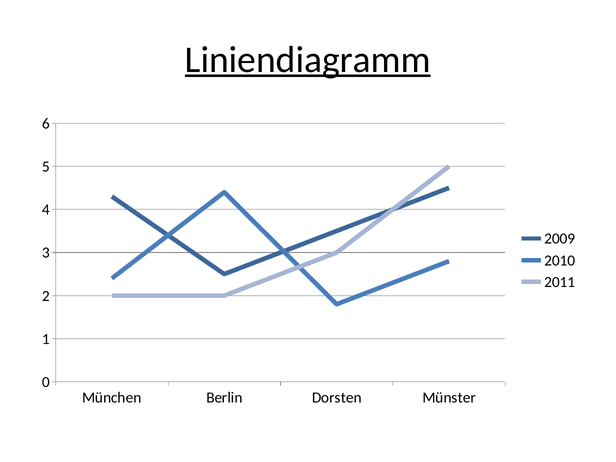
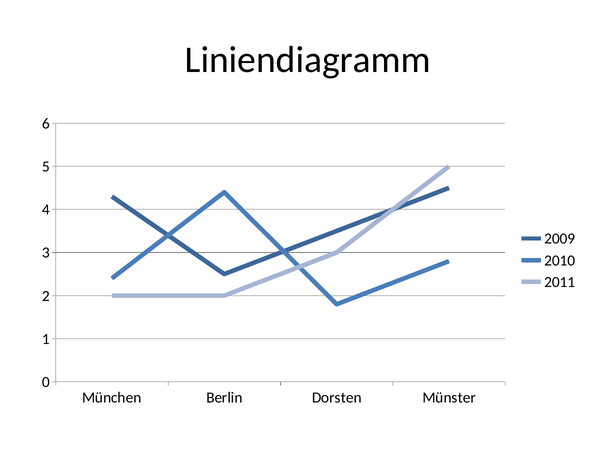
Liniendiagramm underline: present -> none
